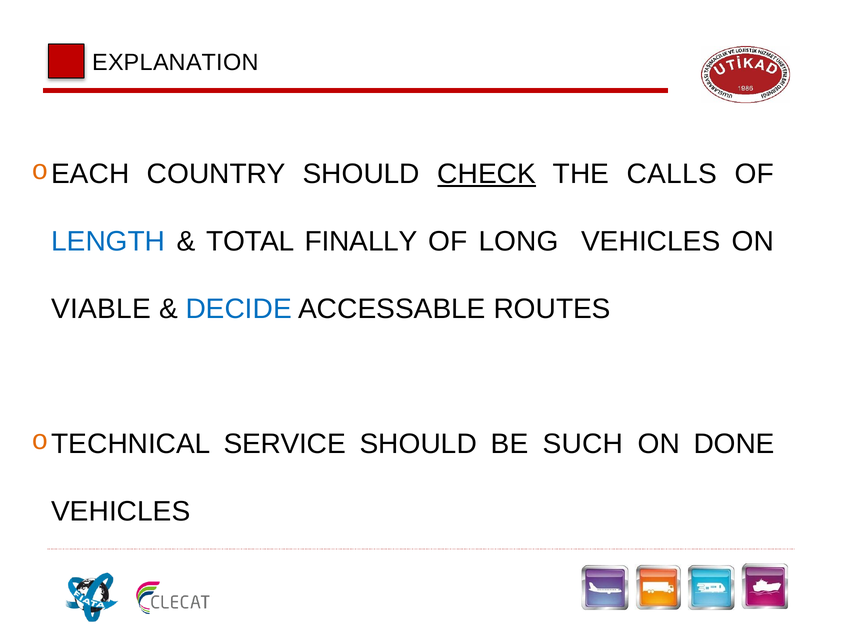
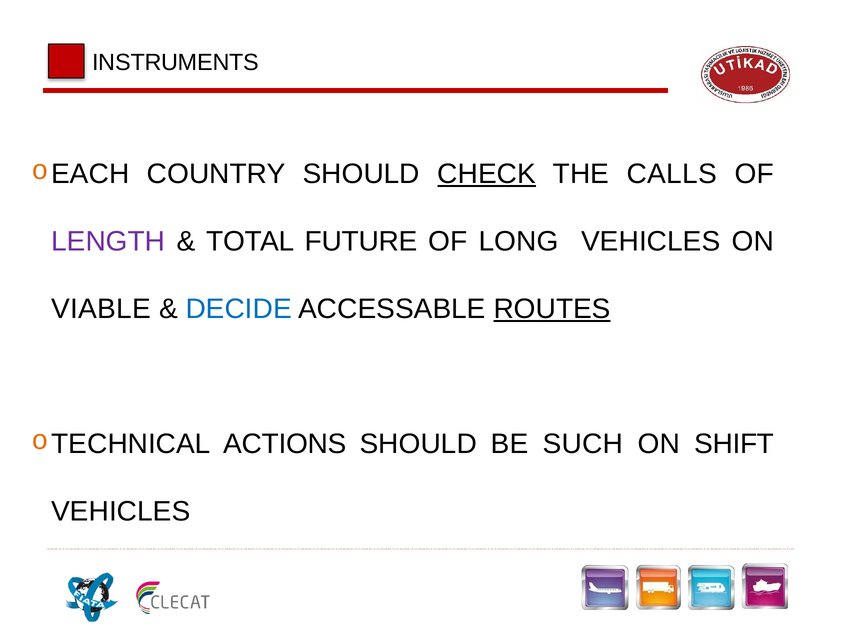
EXPLANATION: EXPLANATION -> INSTRUMENTS
LENGTH colour: blue -> purple
FINALLY: FINALLY -> FUTURE
ROUTES underline: none -> present
SERVICE: SERVICE -> ACTIONS
DONE: DONE -> SHIFT
